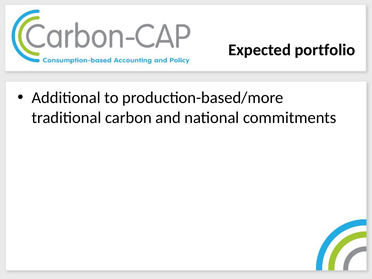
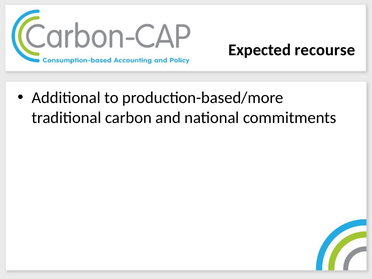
portfolio: portfolio -> recourse
